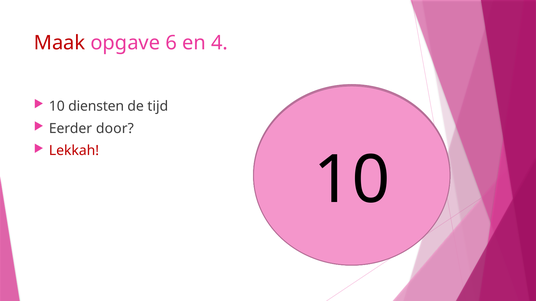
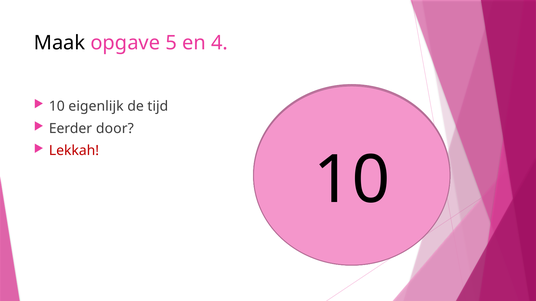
Maak colour: red -> black
6: 6 -> 5
diensten: diensten -> eigenlijk
